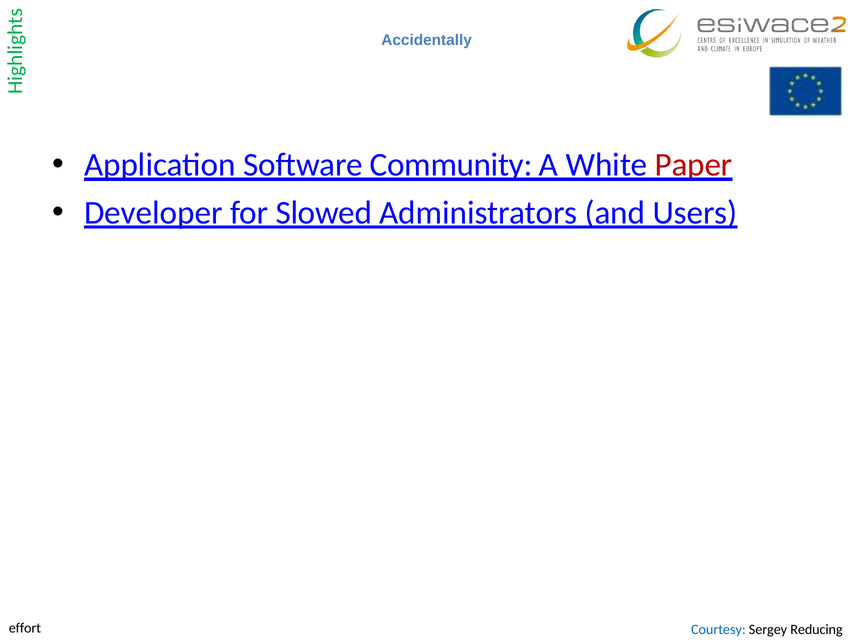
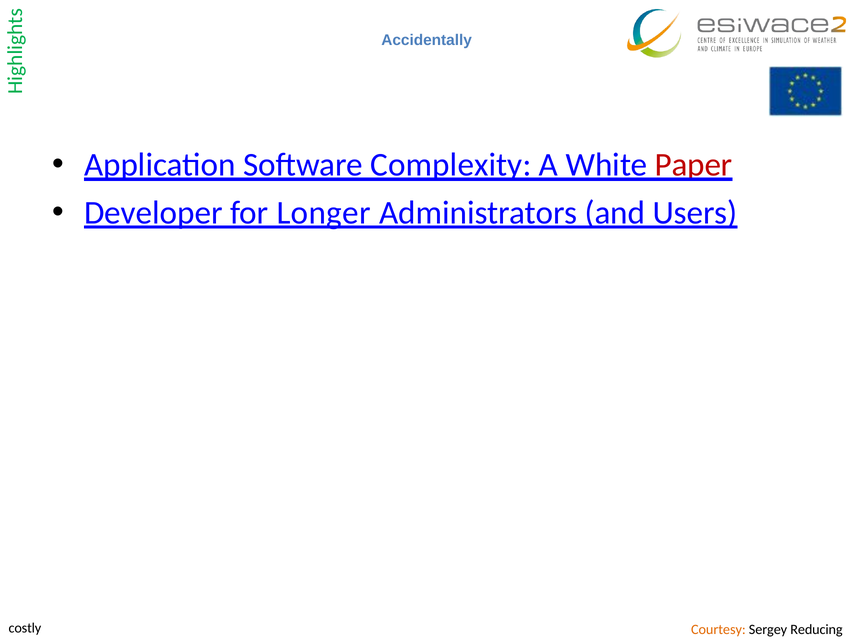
Community: Community -> Complexity
Slowed: Slowed -> Longer
effort: effort -> costly
Courtesy colour: blue -> orange
